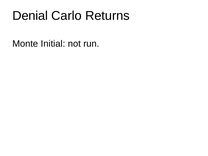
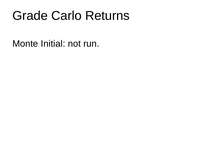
Denial: Denial -> Grade
